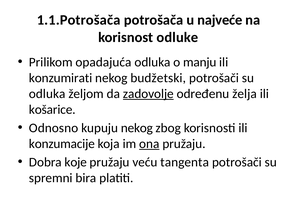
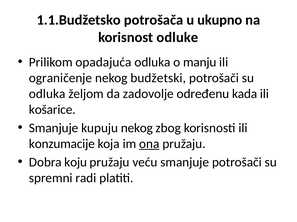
1.1.Potrošača: 1.1.Potrošača -> 1.1.Budžetsko
najveće: najveće -> ukupno
konzumirati: konzumirati -> ograničenje
zadovolje underline: present -> none
želja: želja -> kada
Odnosno at (54, 128): Odnosno -> Smanjuje
koje: koje -> koju
veću tangenta: tangenta -> smanjuje
bira: bira -> radi
